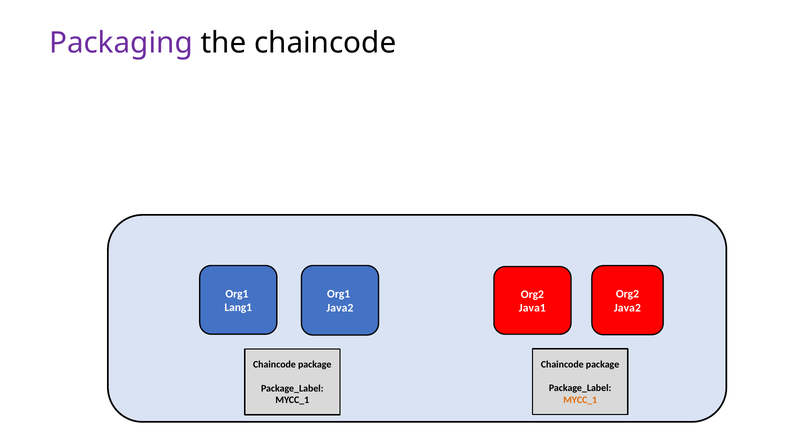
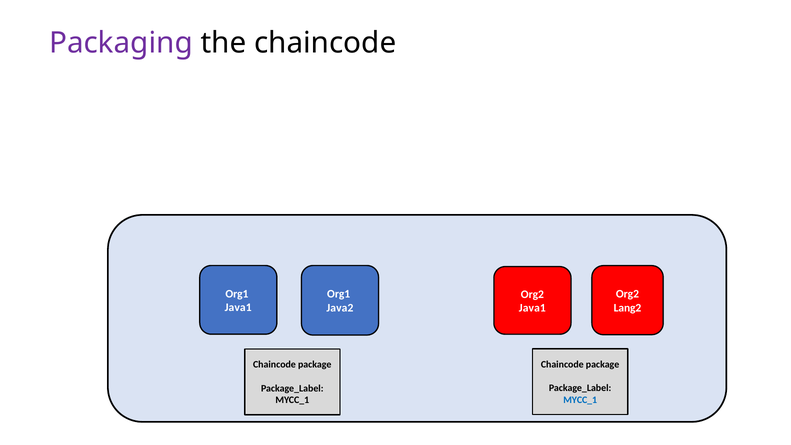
Lang1 at (238, 308): Lang1 -> Java1
Java2 at (627, 308): Java2 -> Lang2
MYCC_1 at (580, 400) colour: orange -> blue
